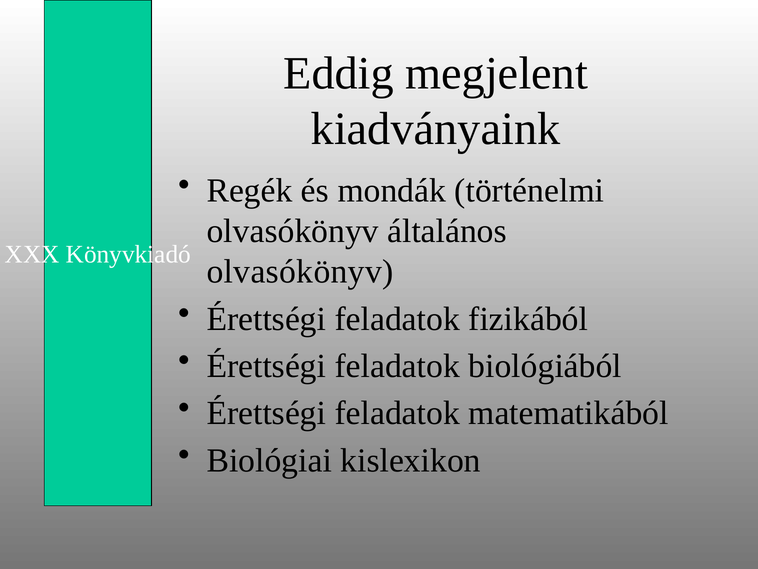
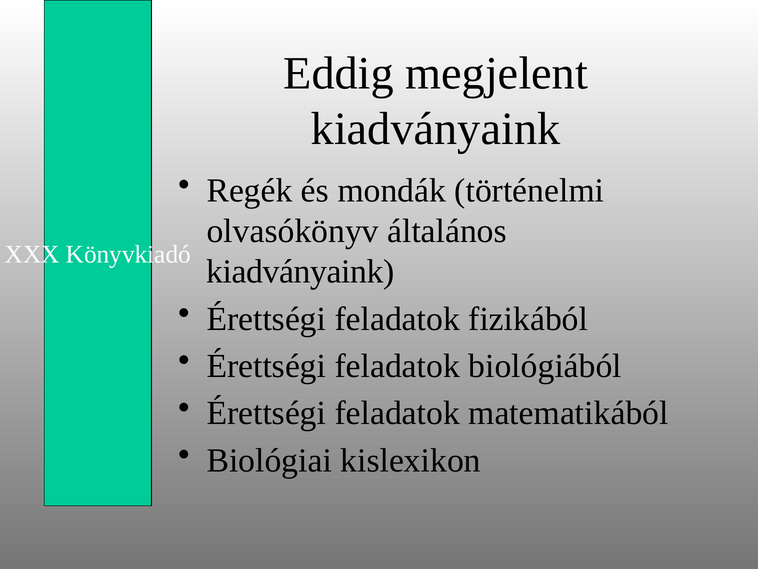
olvasókönyv at (300, 271): olvasókönyv -> kiadványaink
